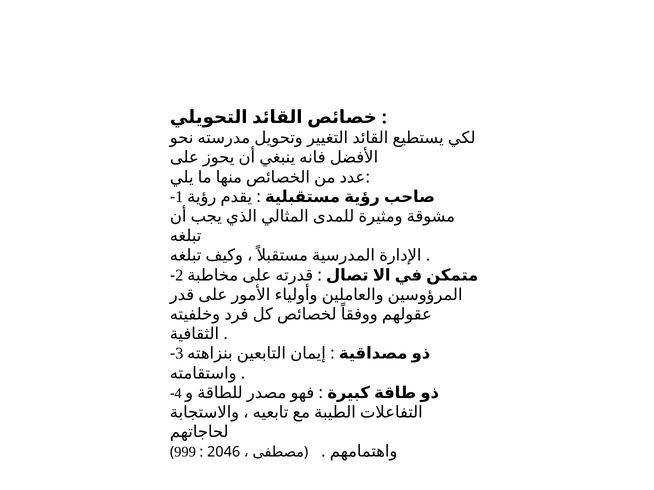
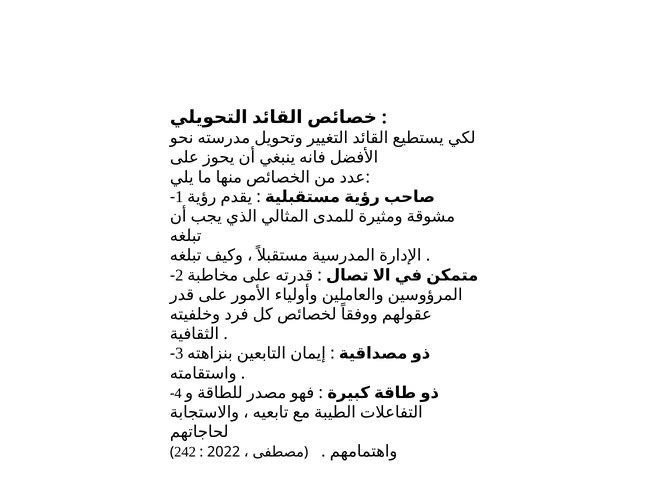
999: 999 -> 242
2046: 2046 -> 2022
